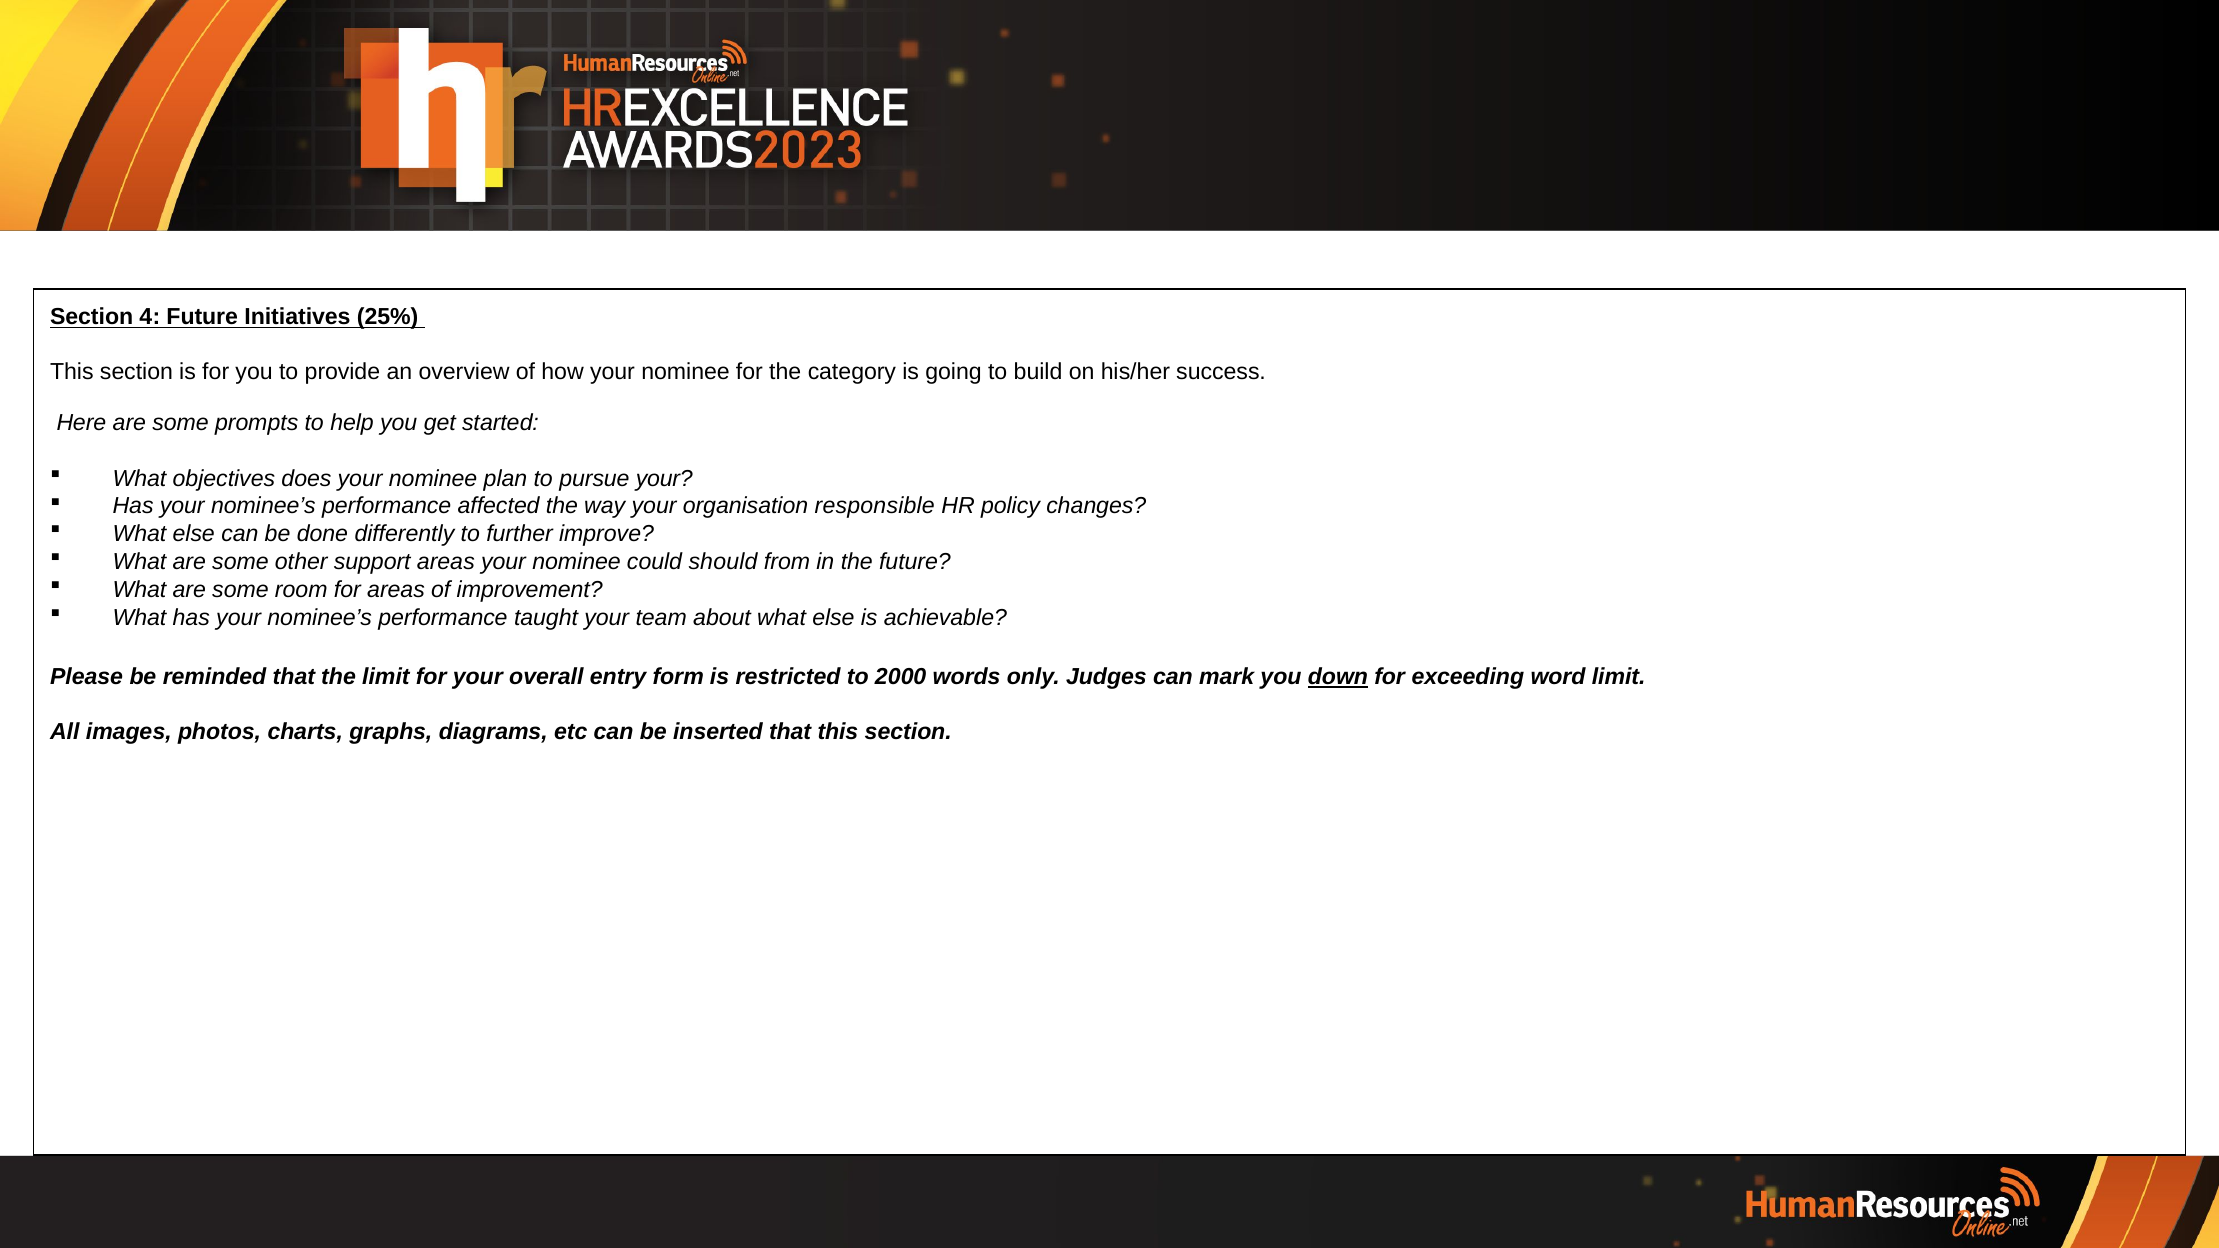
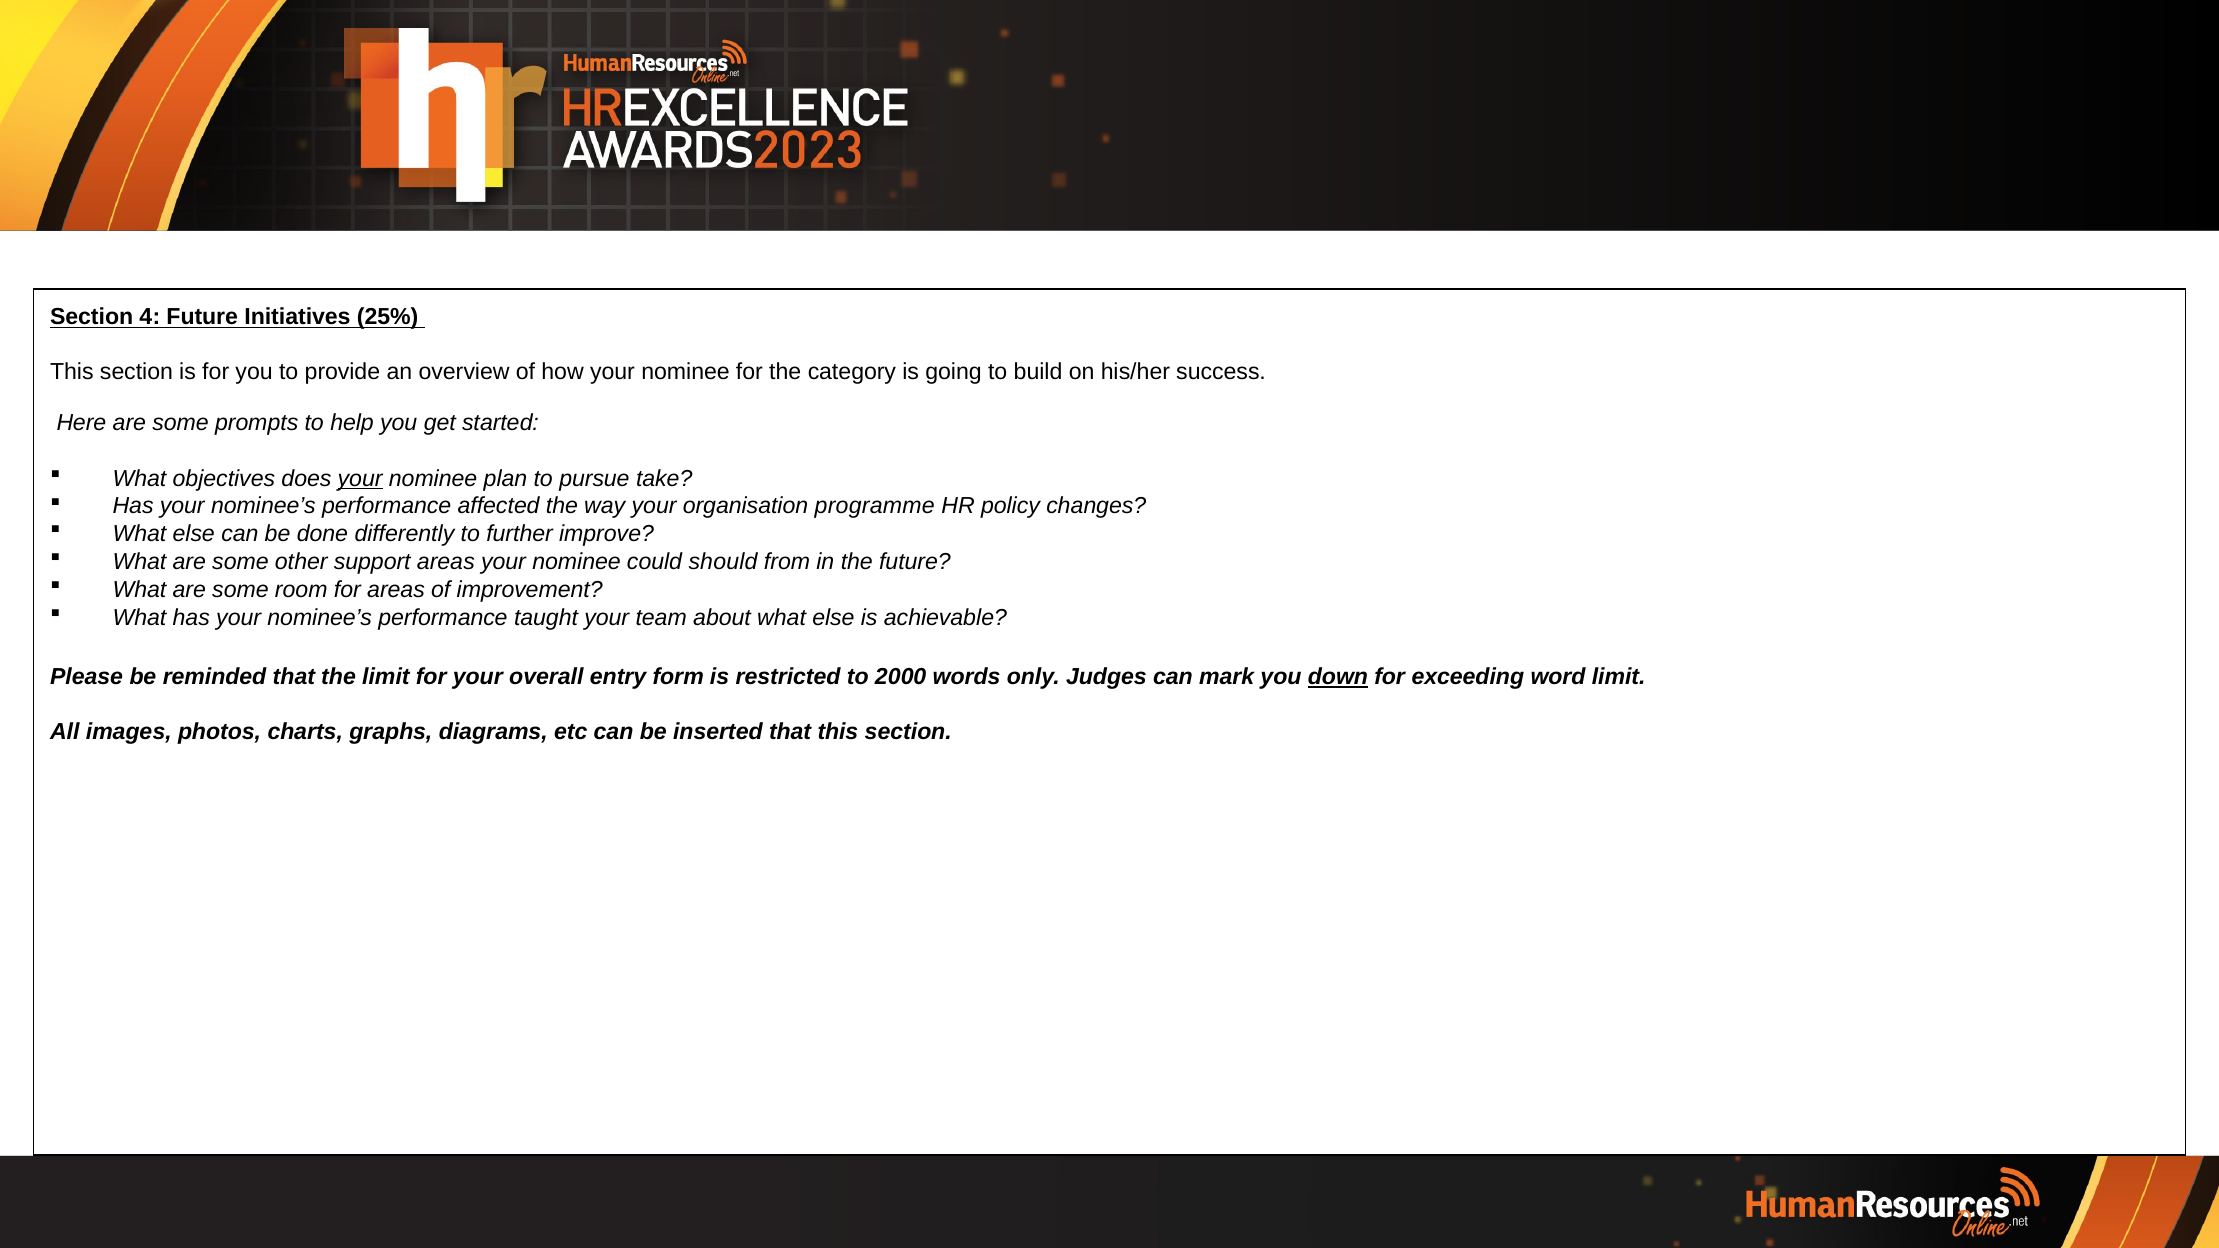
your at (360, 479) underline: none -> present
pursue your: your -> take
responsible: responsible -> programme
